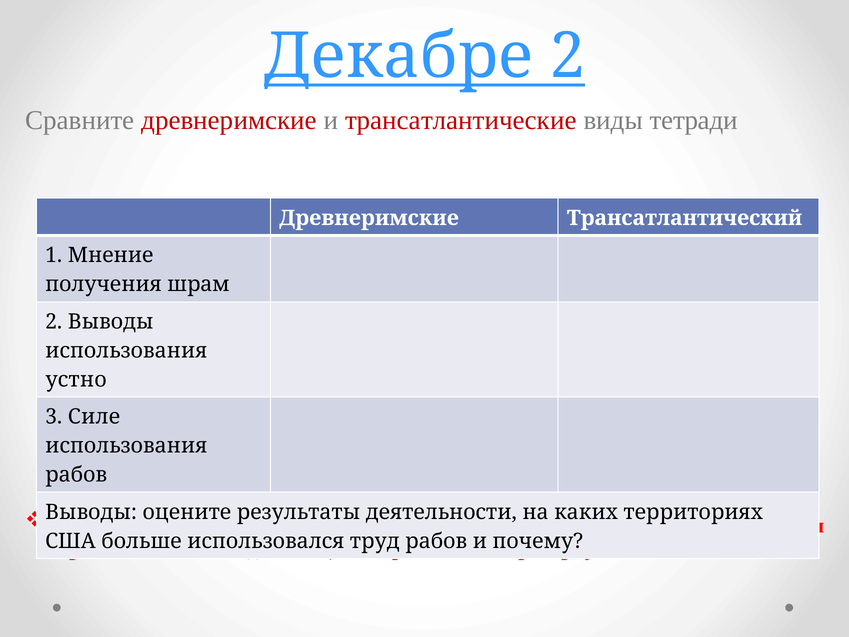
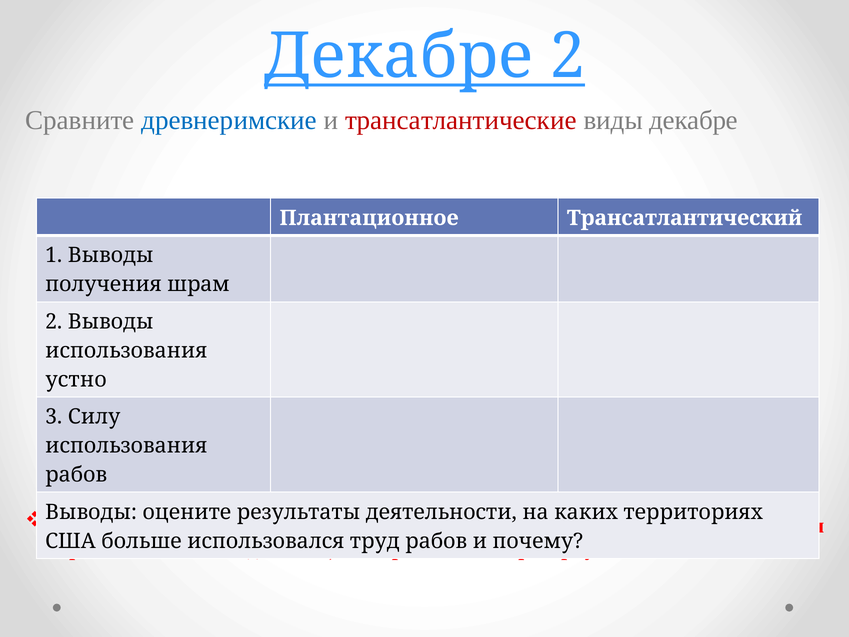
древнеримские at (229, 120) colour: red -> blue
виды тетради: тетради -> декабре
Древнеримские at (369, 218): Древнеримские -> Плантационное
1 Мнение: Мнение -> Выводы
Силе: Силе -> Силу
